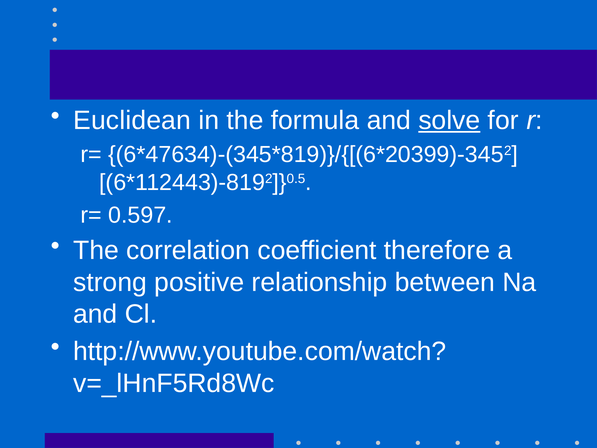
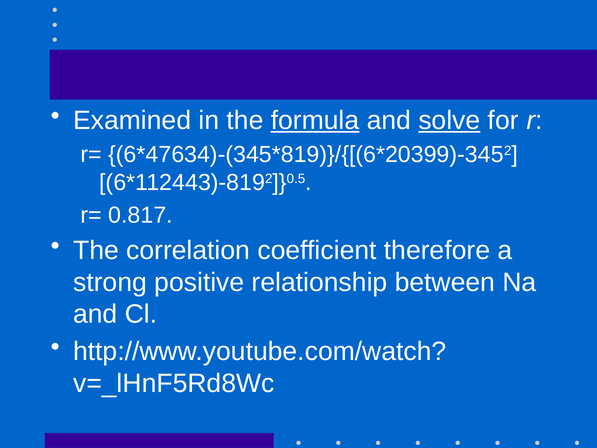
Euclidean: Euclidean -> Examined
formula underline: none -> present
0.597: 0.597 -> 0.817
